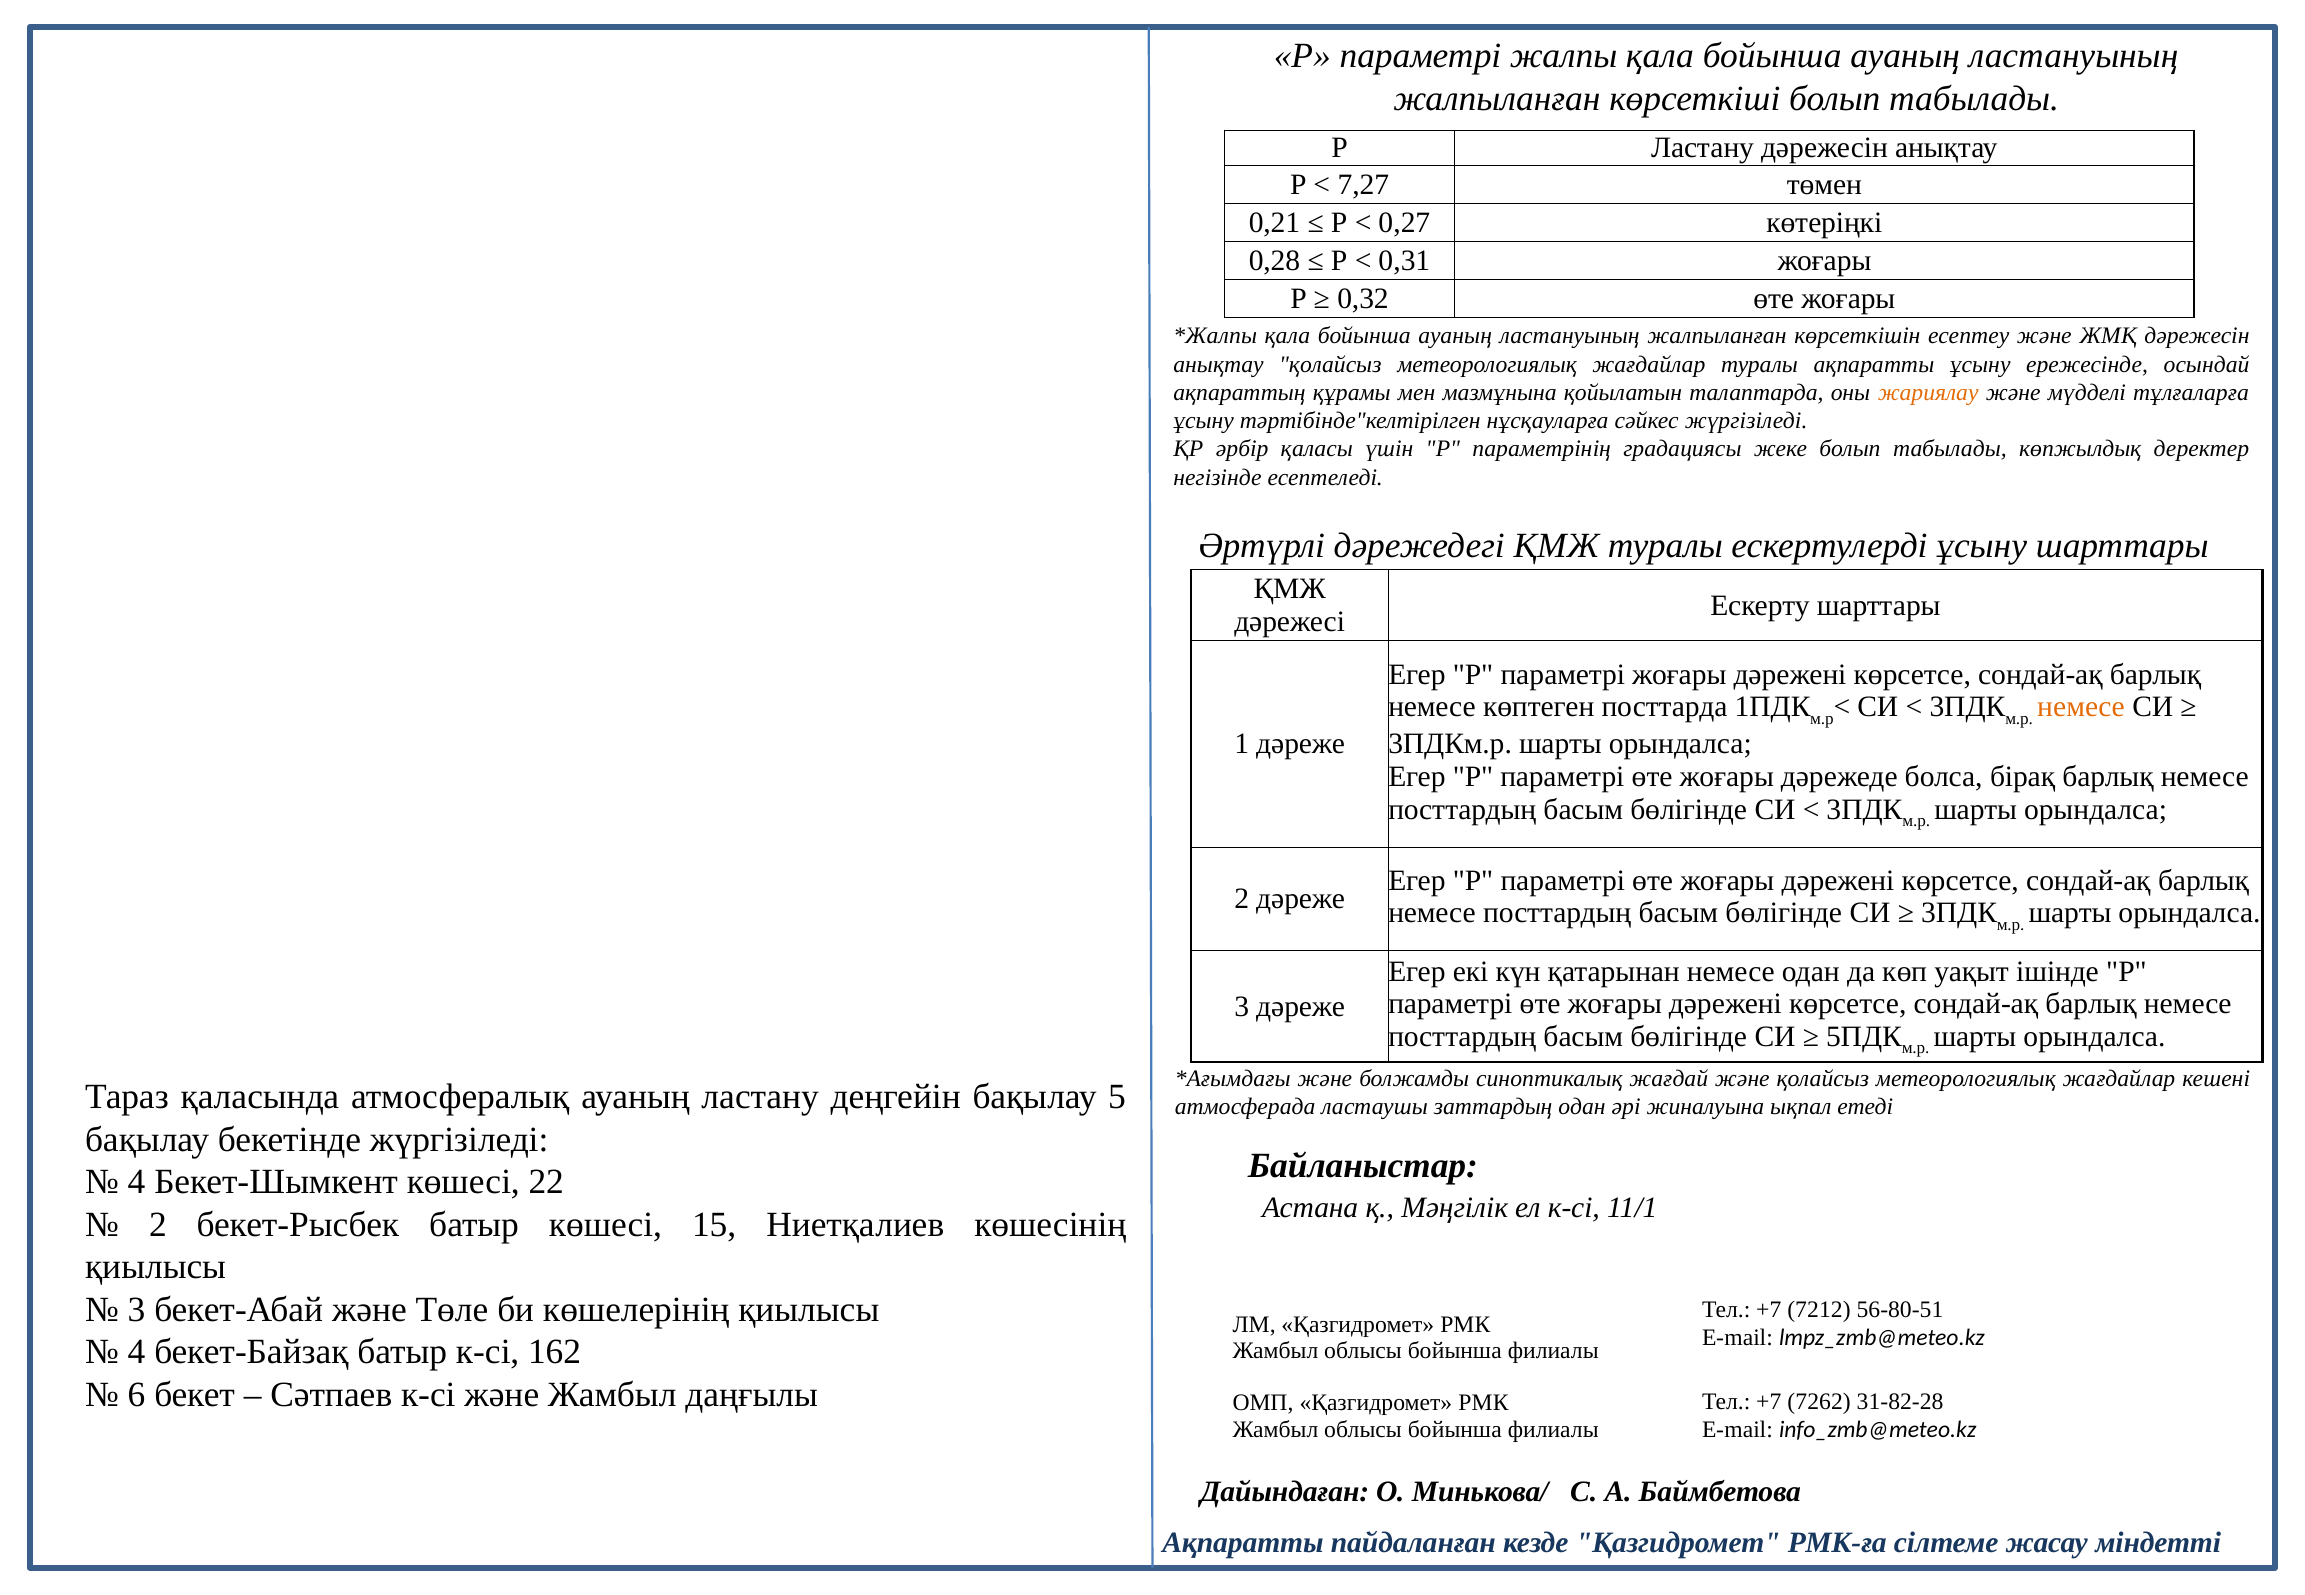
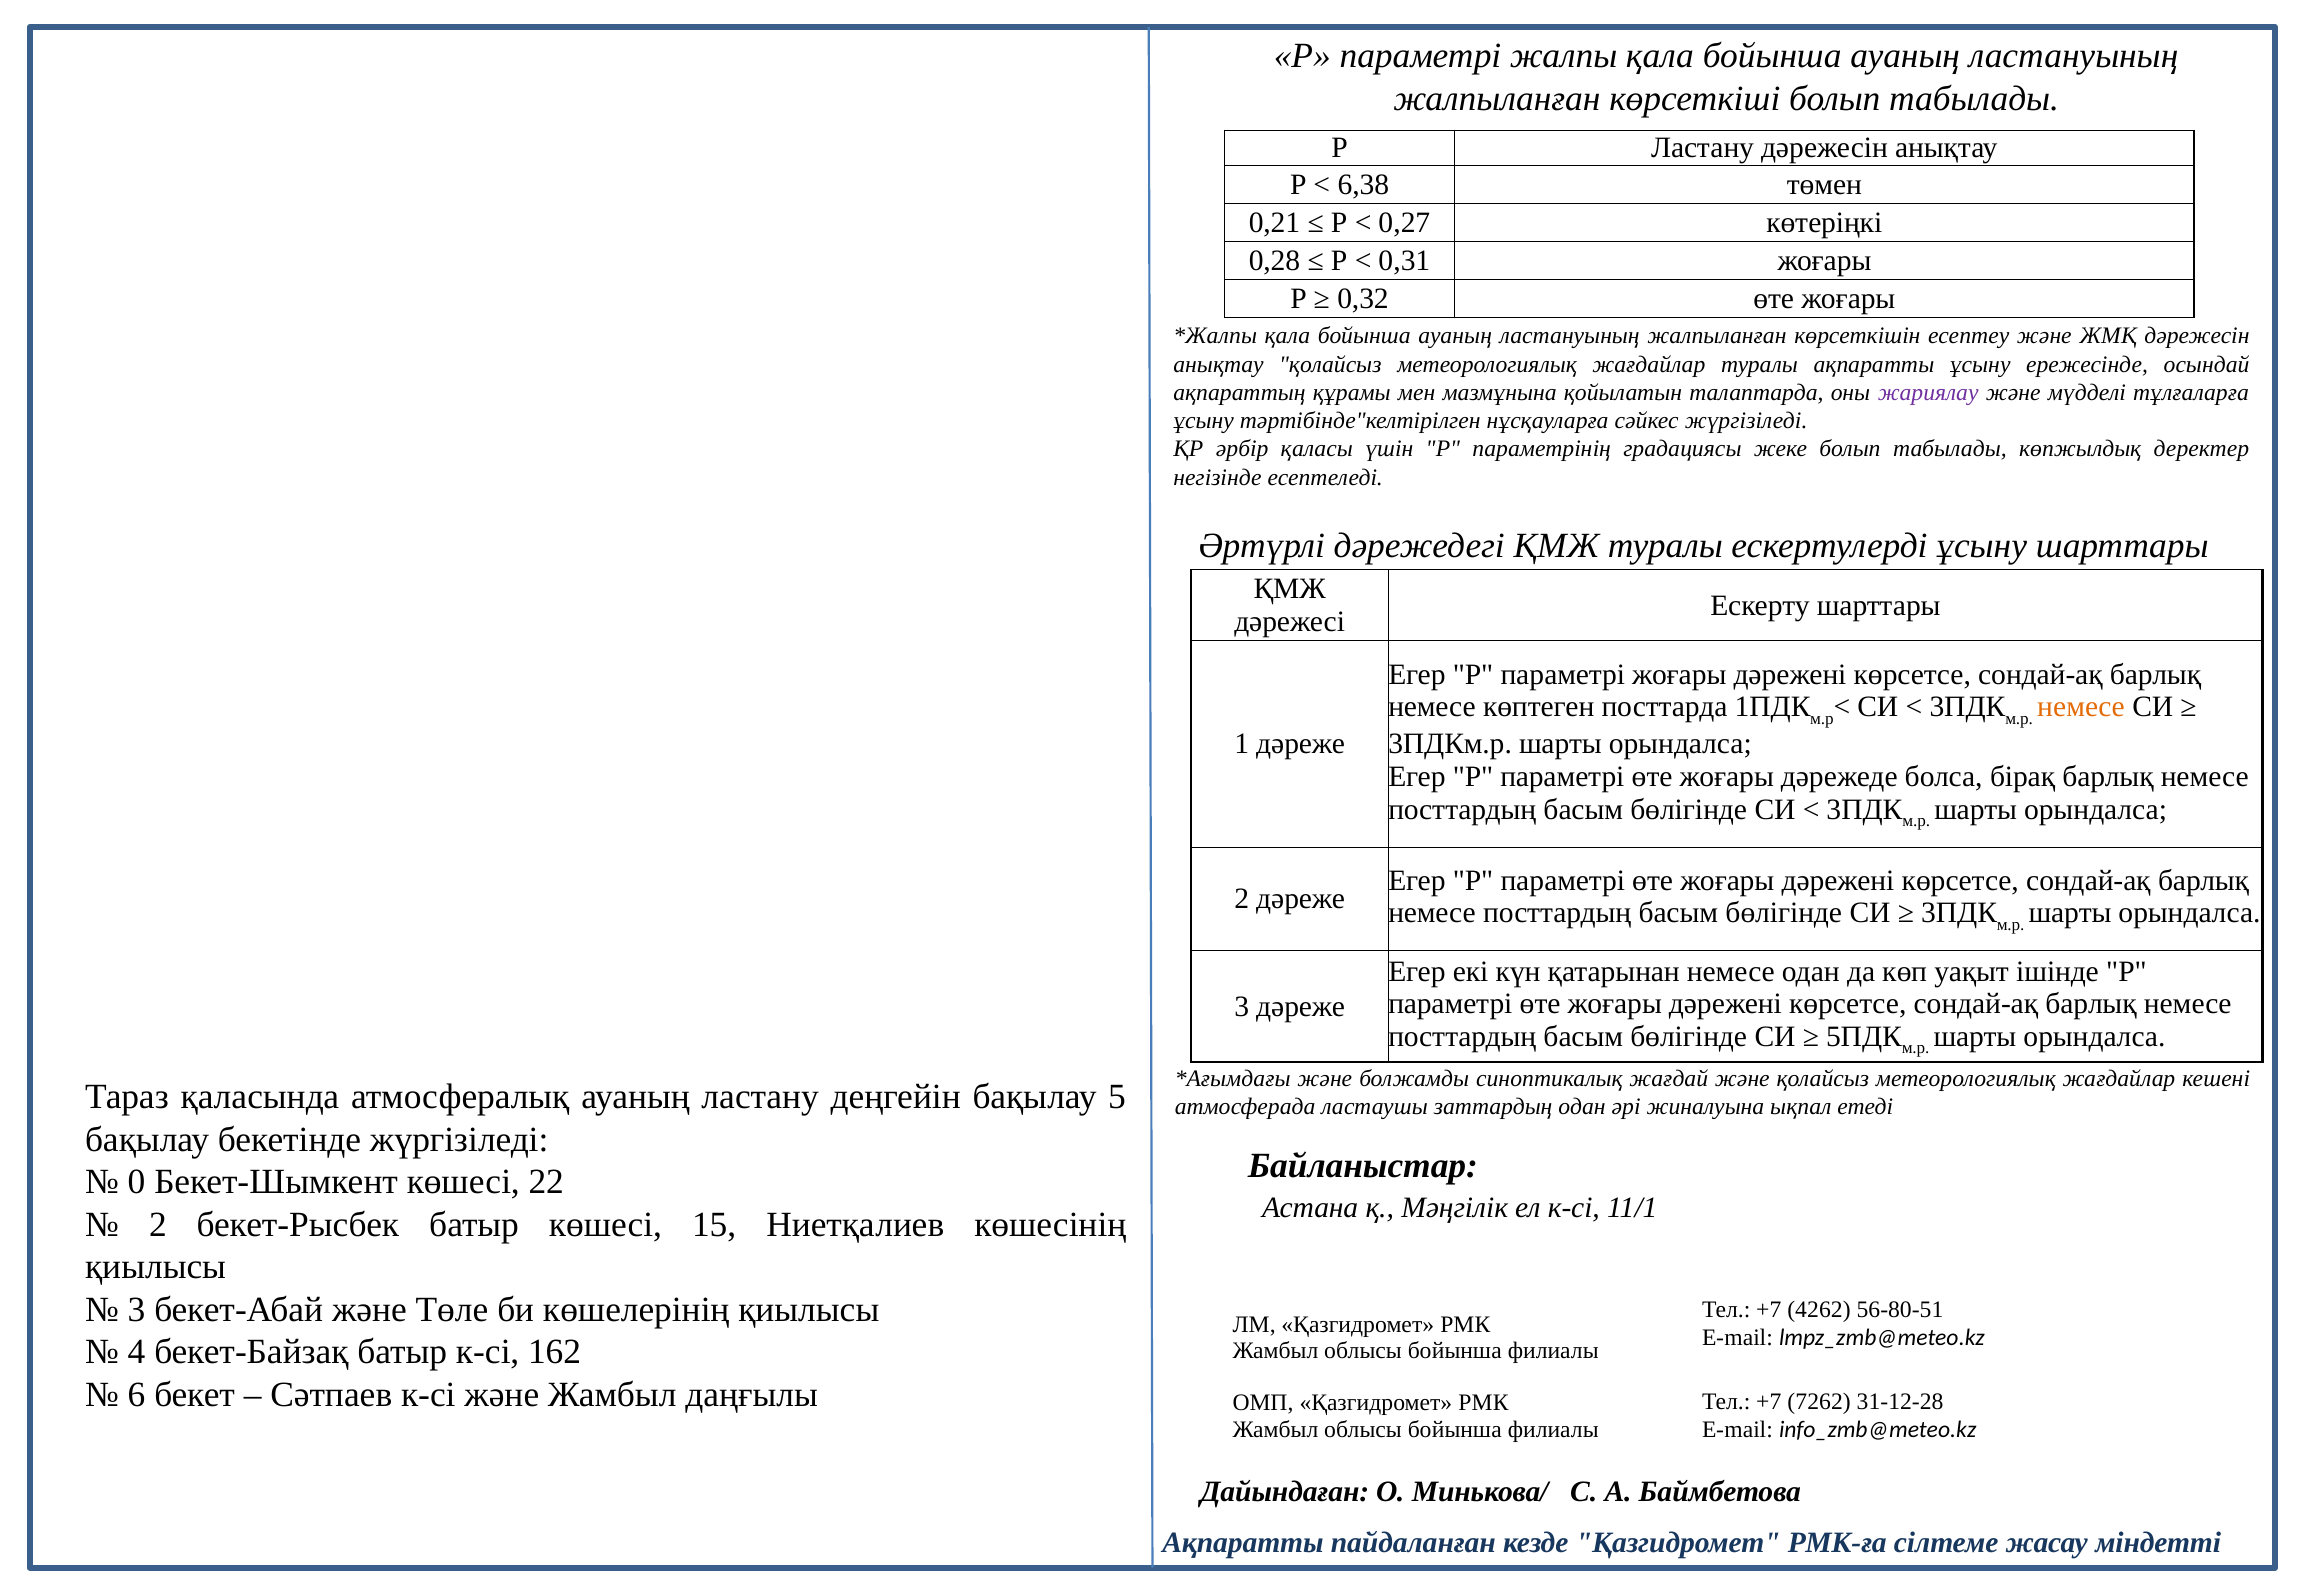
7,27: 7,27 -> 6,38
жариялау colour: orange -> purple
4 at (137, 1182): 4 -> 0
7212: 7212 -> 4262
31-82-28: 31-82-28 -> 31-12-28
